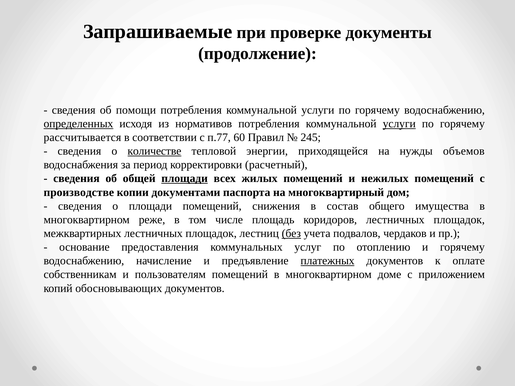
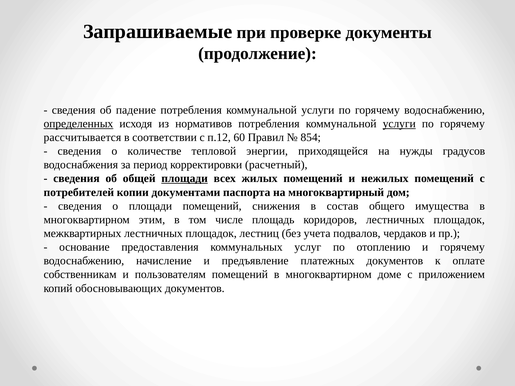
помощи: помощи -> падение
п.77: п.77 -> п.12
245: 245 -> 854
количестве underline: present -> none
объемов: объемов -> градусов
производстве: производстве -> потребителей
реже: реже -> этим
без underline: present -> none
платежных underline: present -> none
